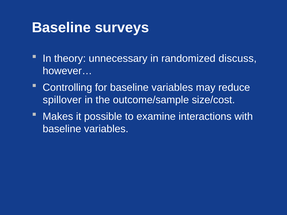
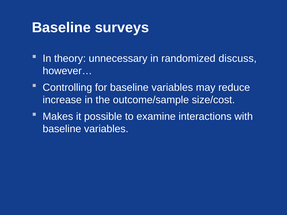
spillover: spillover -> increase
